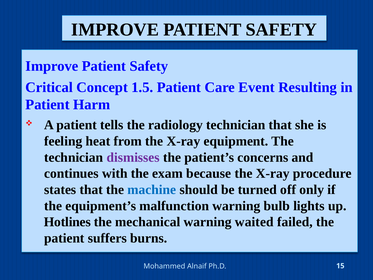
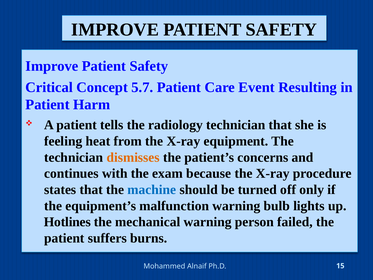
1.5: 1.5 -> 5.7
dismisses colour: purple -> orange
waited: waited -> person
